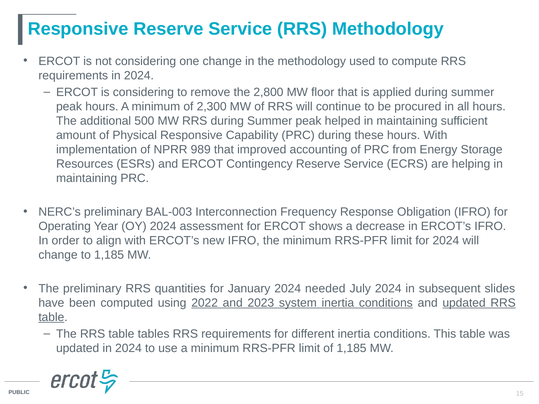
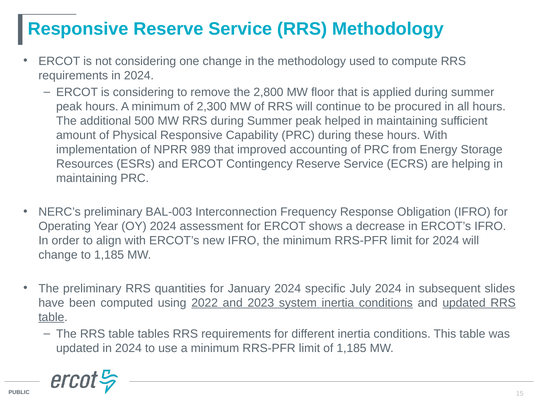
needed: needed -> specific
